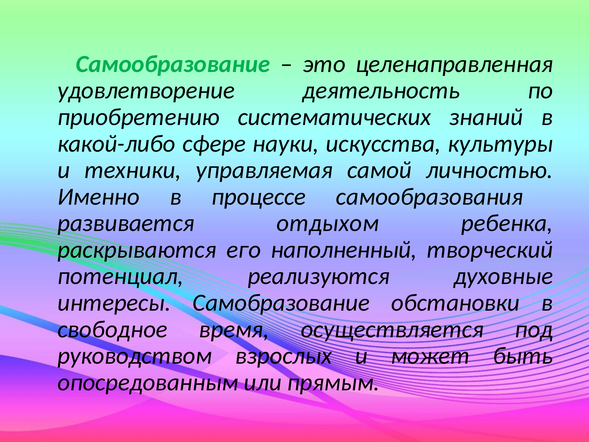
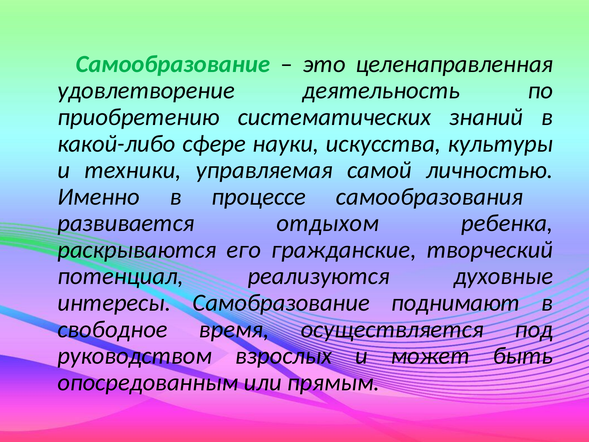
наполненный: наполненный -> гражданские
обстановки: обстановки -> поднимают
